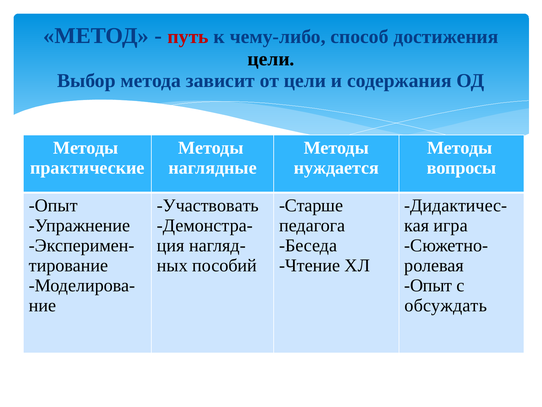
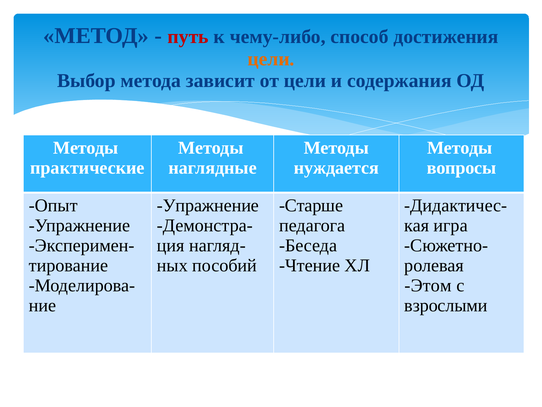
цели at (271, 59) colour: black -> orange
Участвовать at (208, 205): Участвовать -> Упражнение
Опыт at (428, 285): Опыт -> Этом
обсуждать: обсуждать -> взрослыми
